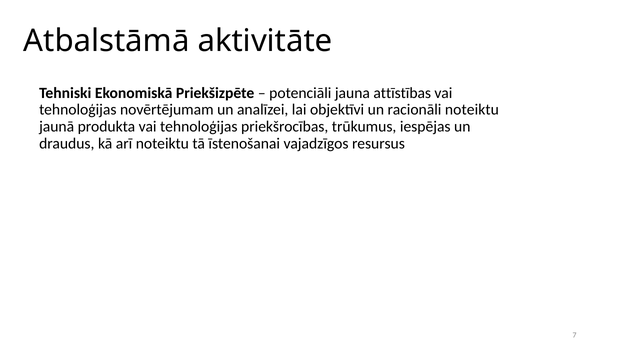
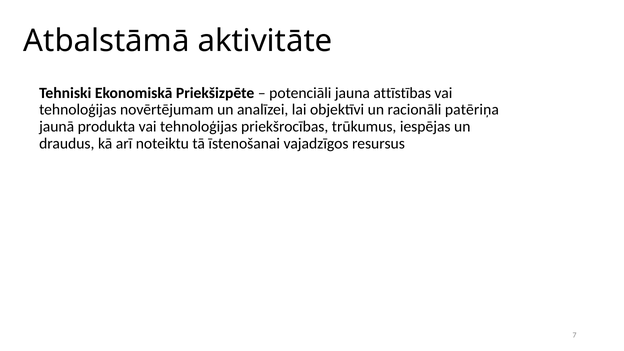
racionāli noteiktu: noteiktu -> patēriņa
